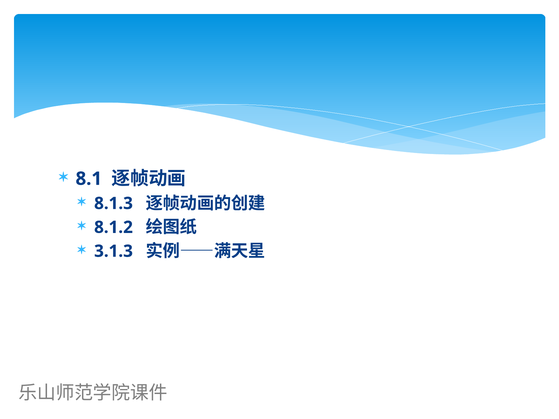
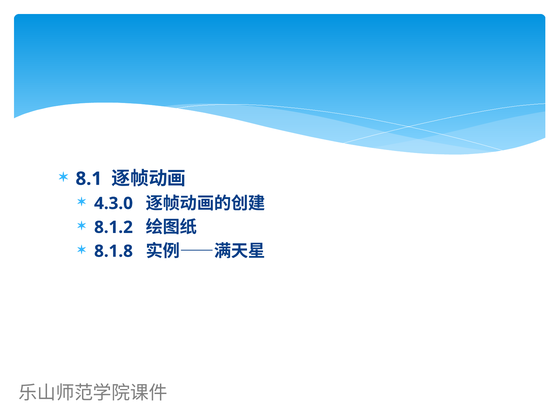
8.1.3: 8.1.3 -> 4.3.0
3.1.3: 3.1.3 -> 8.1.8
